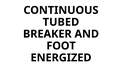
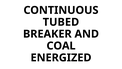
FOOT: FOOT -> COAL
